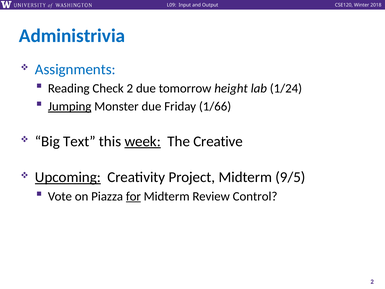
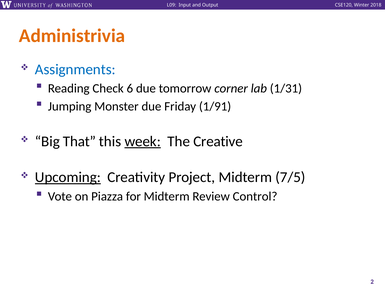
Administrivia colour: blue -> orange
Check 2: 2 -> 6
height: height -> corner
1/24: 1/24 -> 1/31
Jumping underline: present -> none
1/66: 1/66 -> 1/91
Text: Text -> That
9/5: 9/5 -> 7/5
for underline: present -> none
